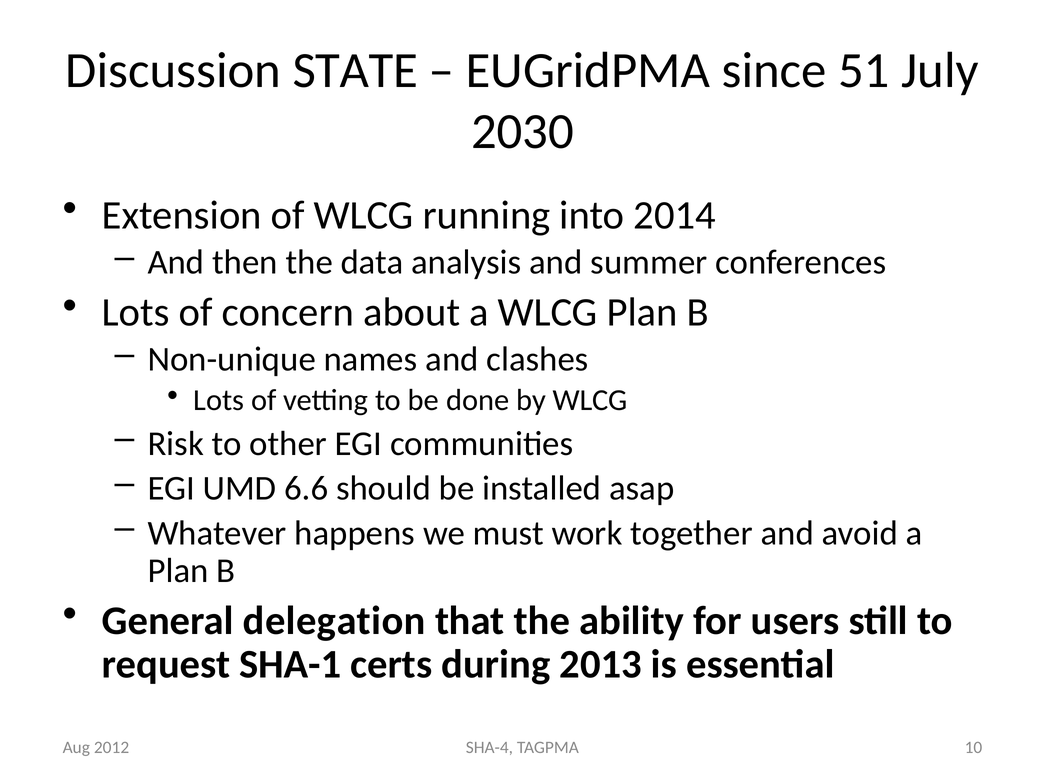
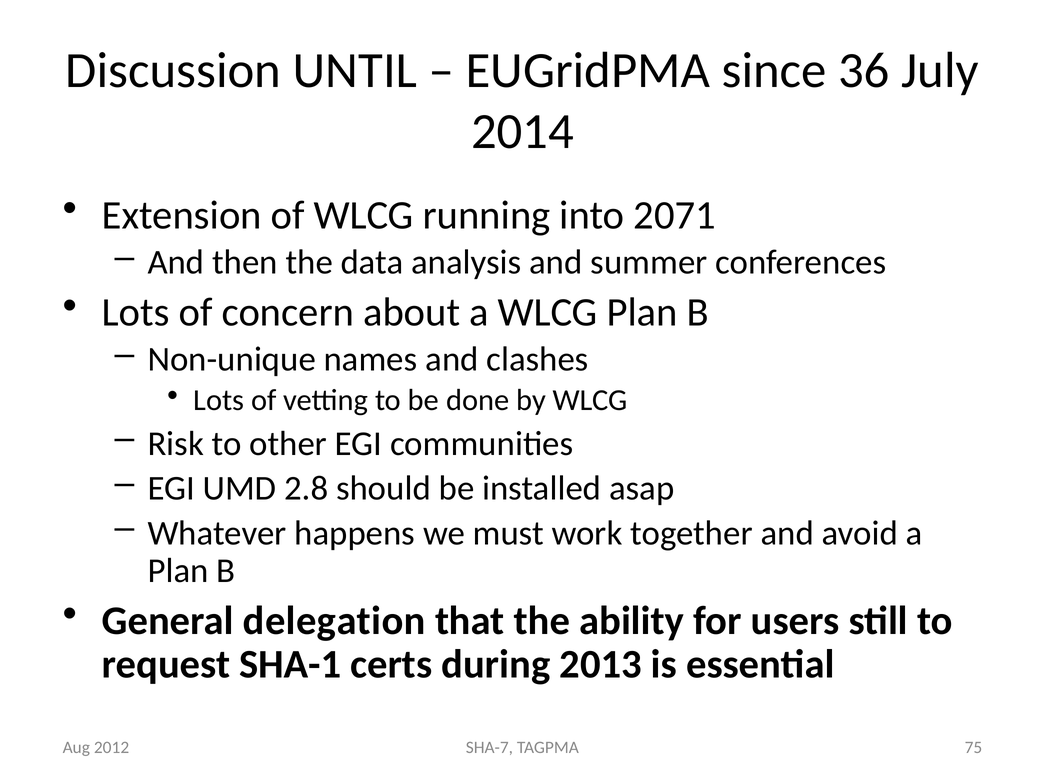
STATE: STATE -> UNTIL
51: 51 -> 36
2030: 2030 -> 2014
2014: 2014 -> 2071
6.6: 6.6 -> 2.8
SHA-4: SHA-4 -> SHA-7
10: 10 -> 75
